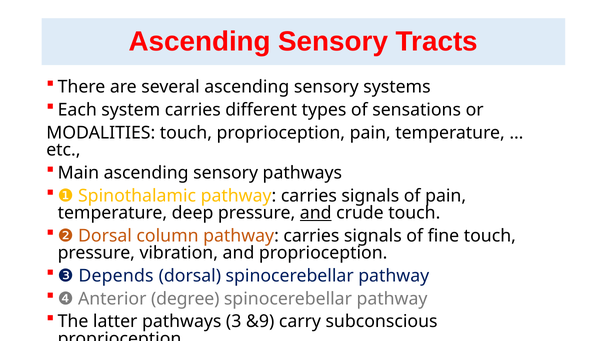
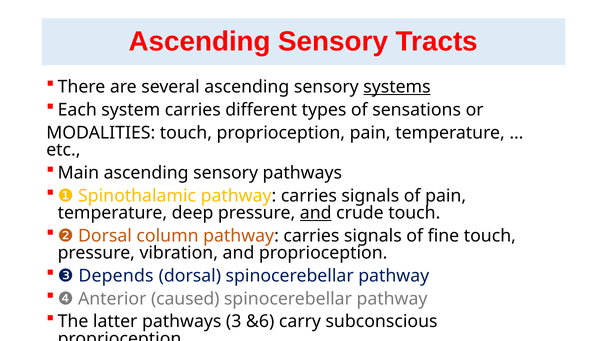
systems underline: none -> present
degree: degree -> caused
&9: &9 -> &6
